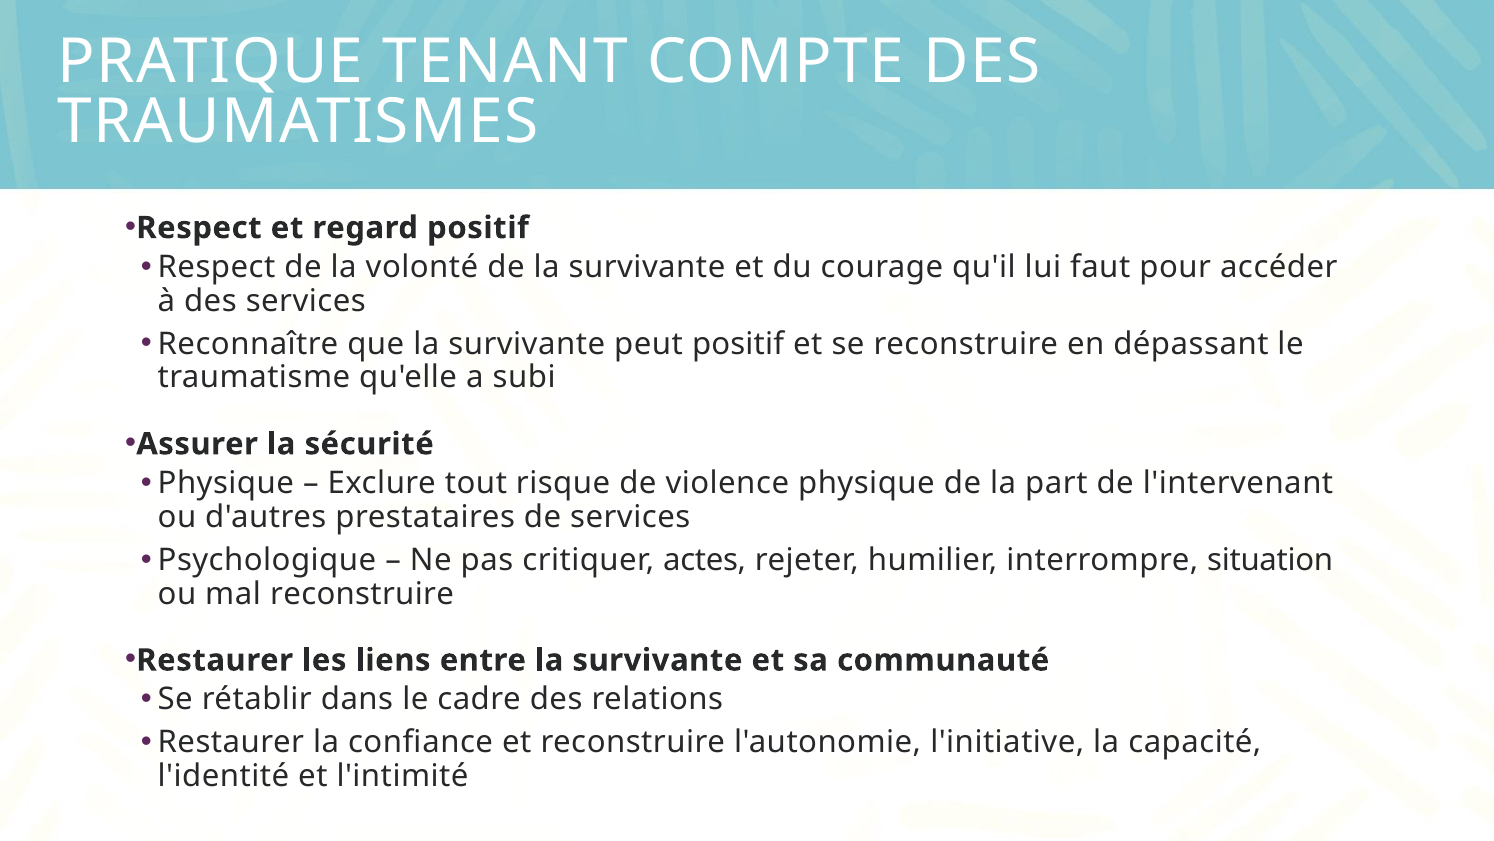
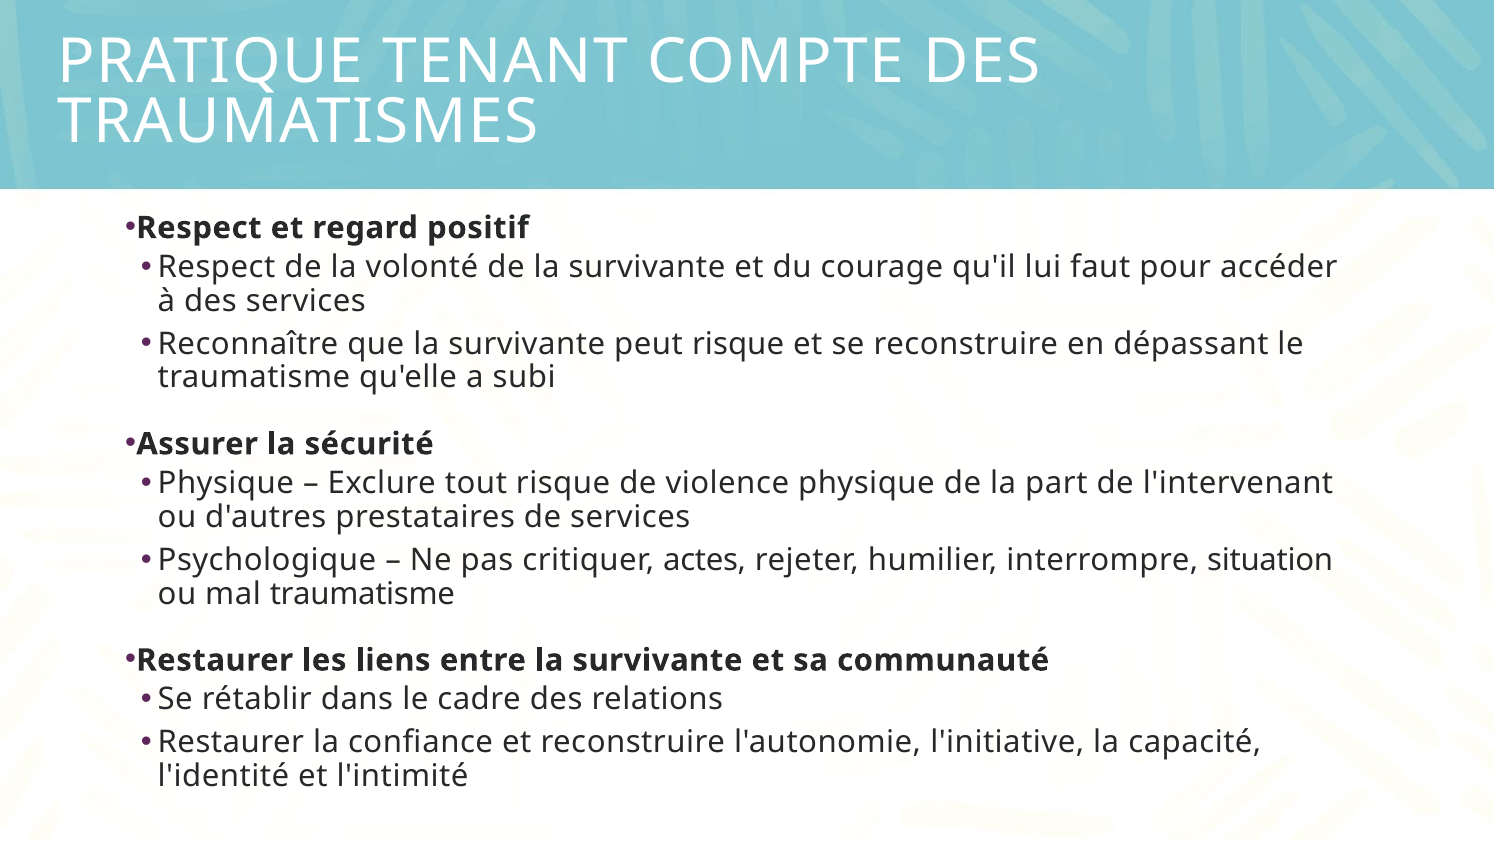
peut positif: positif -> risque
mal reconstruire: reconstruire -> traumatisme
